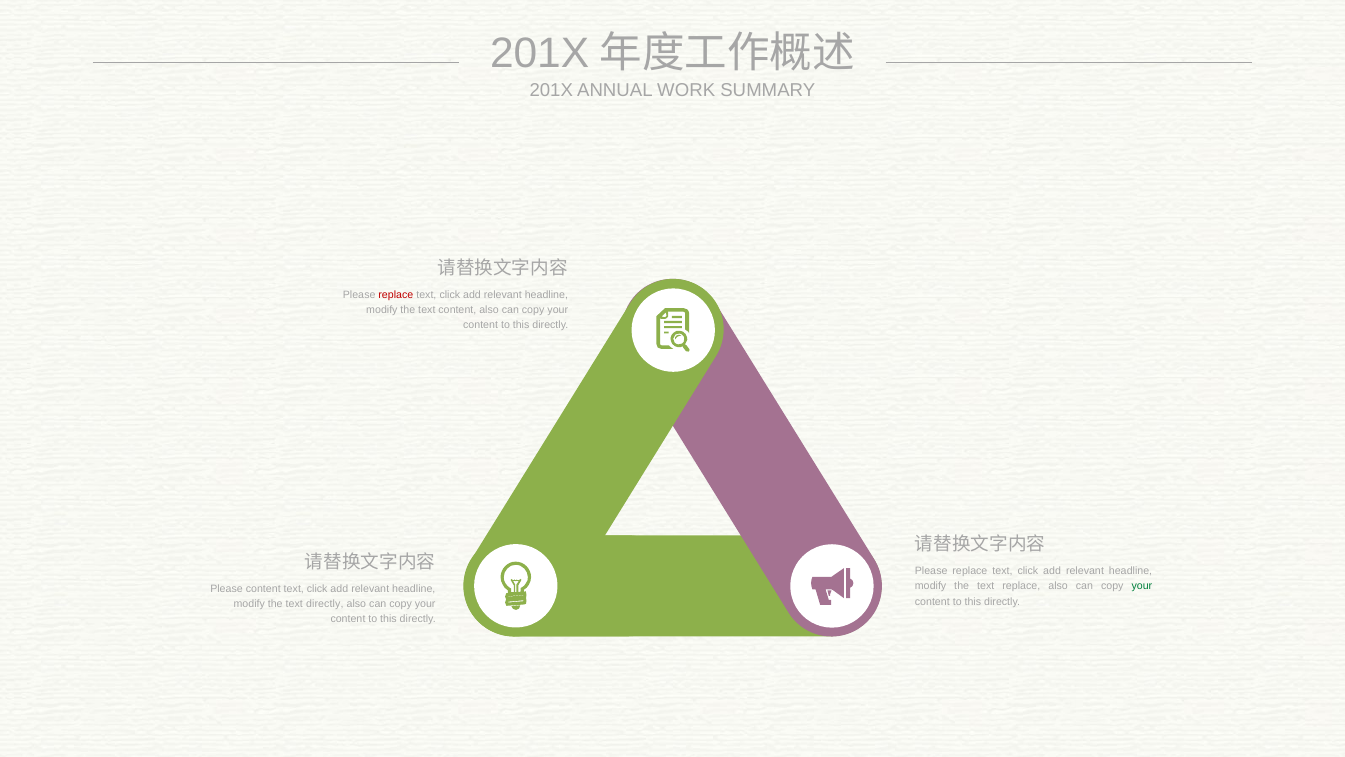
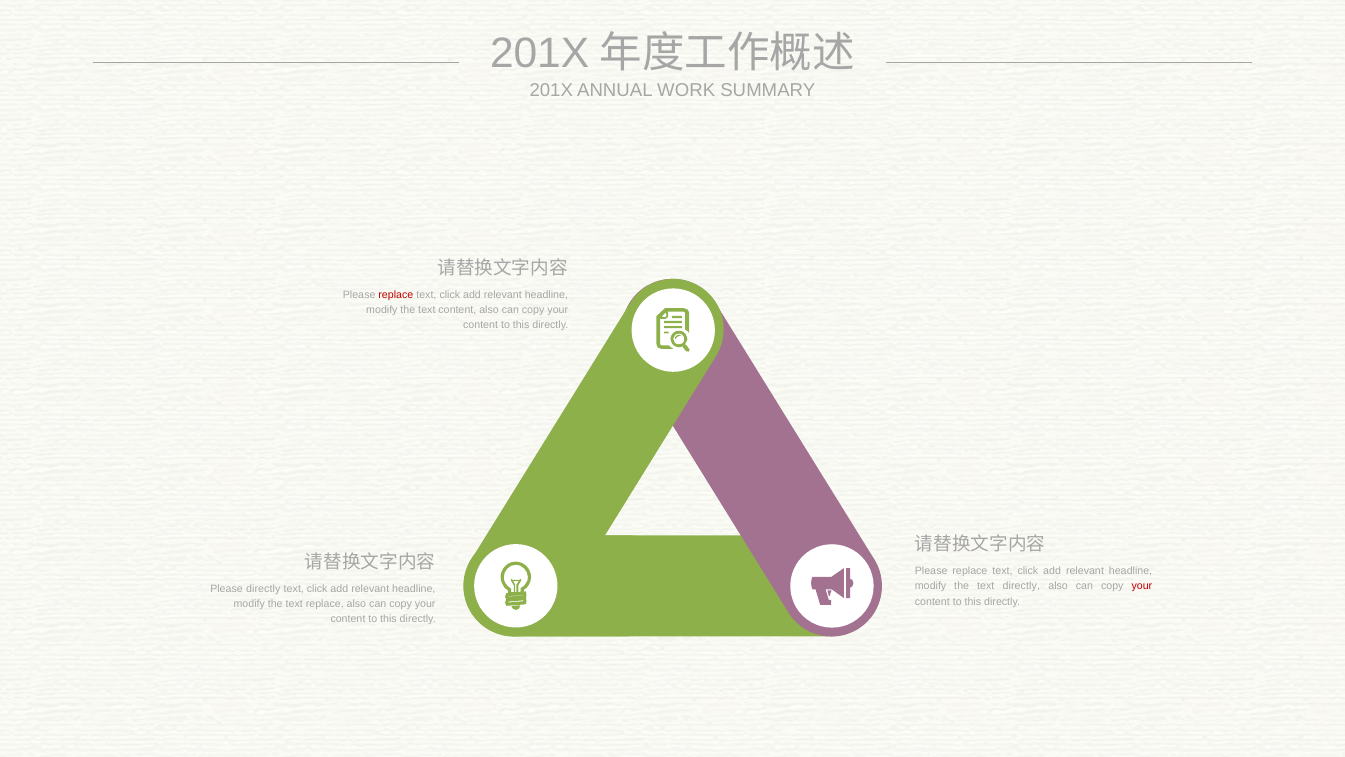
text replace: replace -> directly
your at (1142, 586) colour: green -> red
Please content: content -> directly
text directly: directly -> replace
